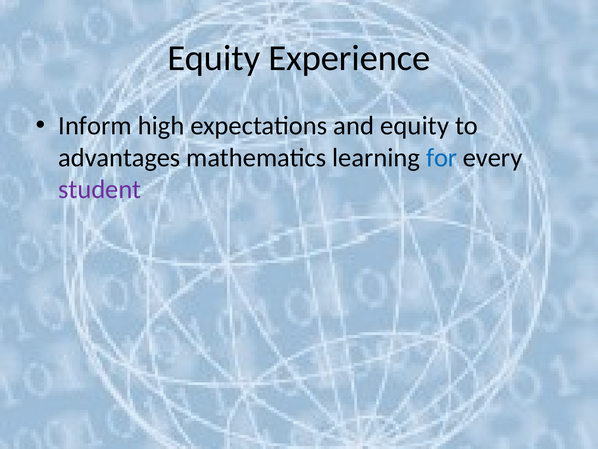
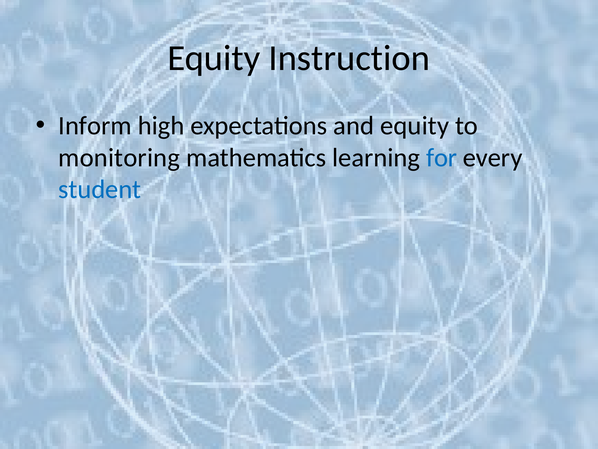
Experience: Experience -> Instruction
advantages: advantages -> monitoring
student colour: purple -> blue
